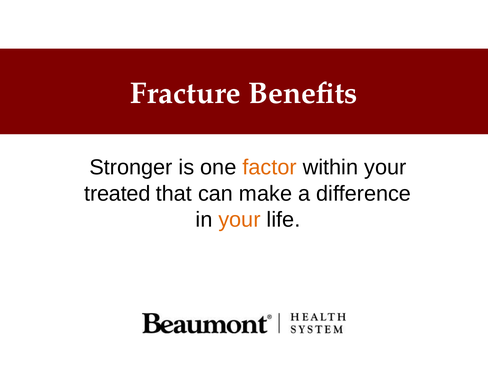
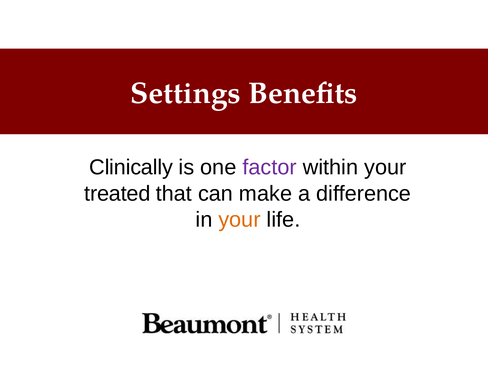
Fracture: Fracture -> Settings
Stronger: Stronger -> Clinically
factor colour: orange -> purple
